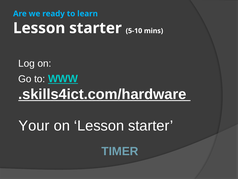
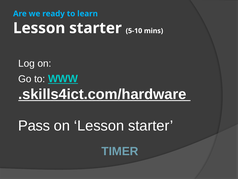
Your: Your -> Pass
